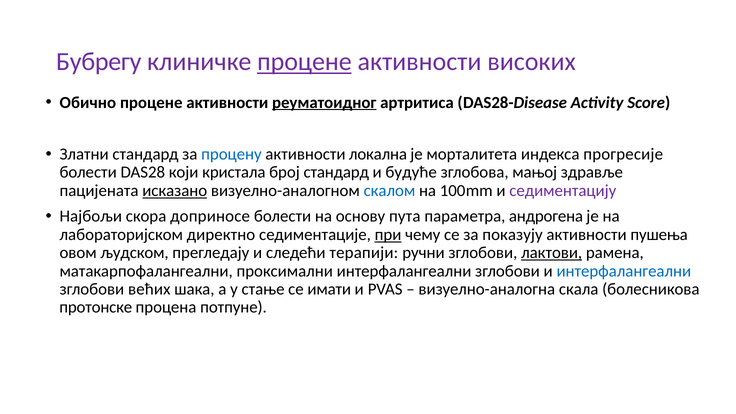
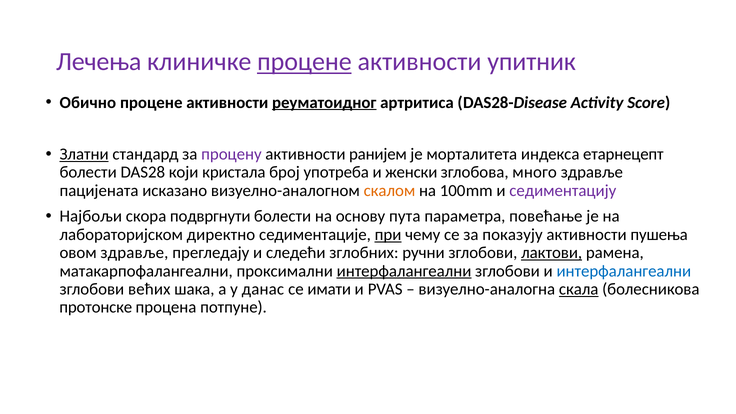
Бубрегу: Бубрегу -> Лечења
високих: високих -> упитник
Златни underline: none -> present
процену colour: blue -> purple
локална: локална -> ранијем
прогресије: прогресије -> етарнецепт
број стандард: стандард -> употреба
будуће: будуће -> женски
мањој: мањој -> много
исказано underline: present -> none
скалом colour: blue -> orange
доприносе: доприносе -> подвргнути
андрогена: андрогена -> повећање
овом људском: људском -> здравље
терапији: терапији -> зглобних
интерфалангеални at (404, 271) underline: none -> present
стање: стање -> данас
скала underline: none -> present
